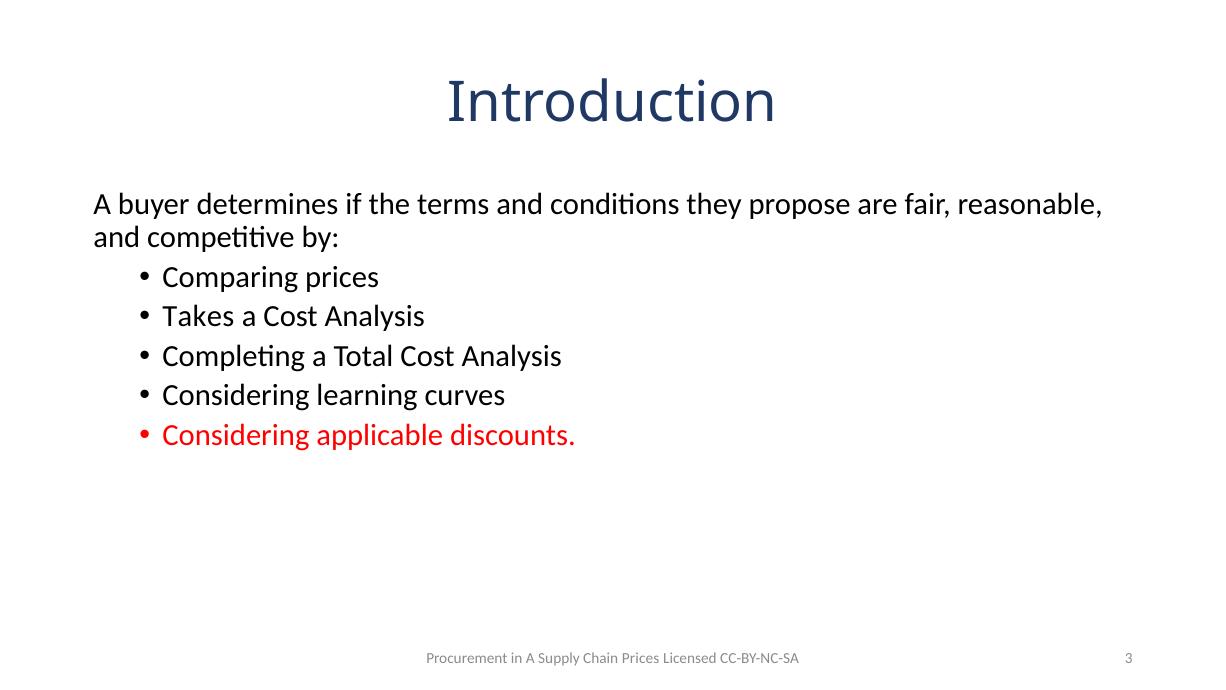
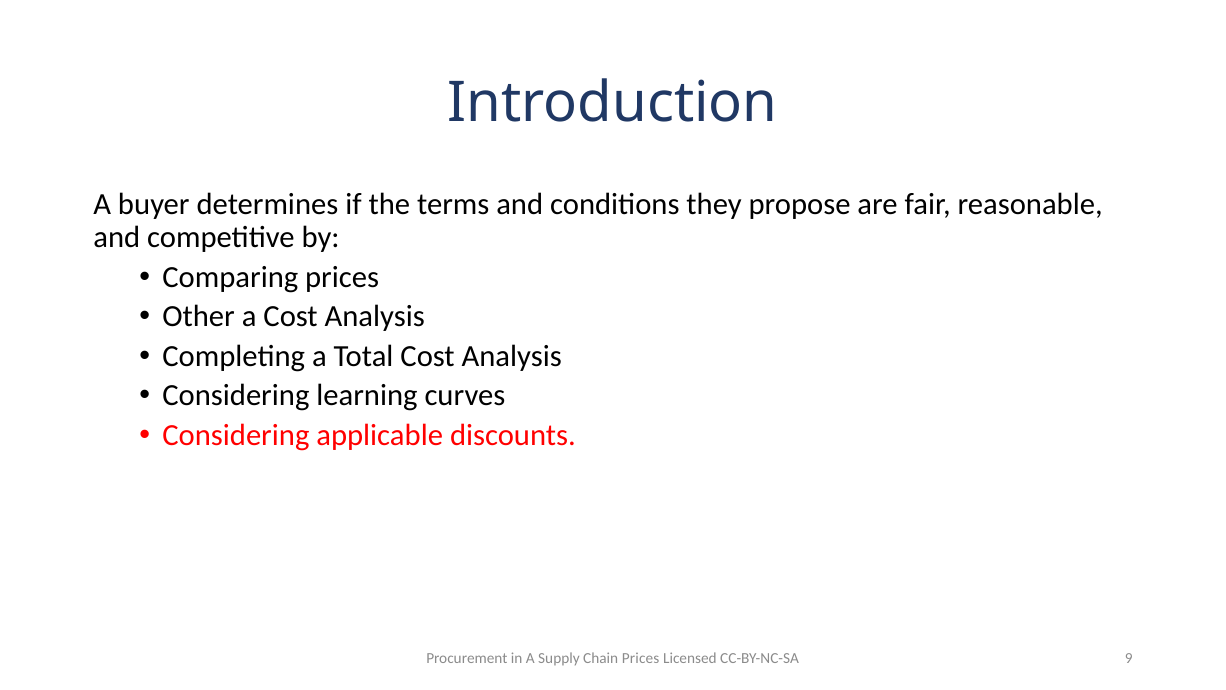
Takes: Takes -> Other
3: 3 -> 9
